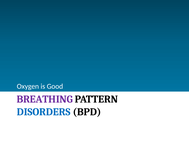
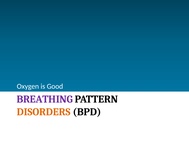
DISORDERS colour: blue -> orange
